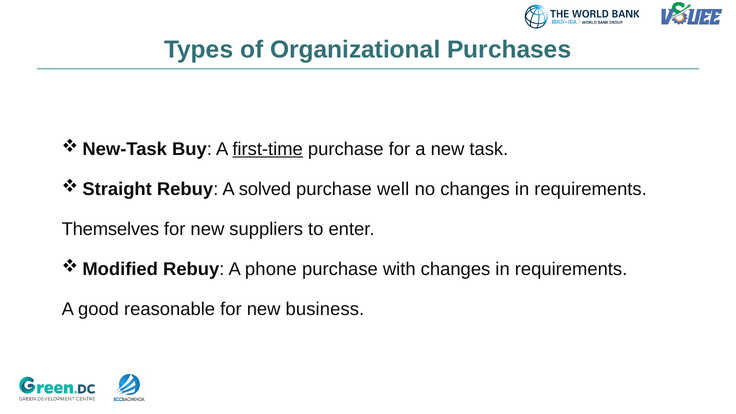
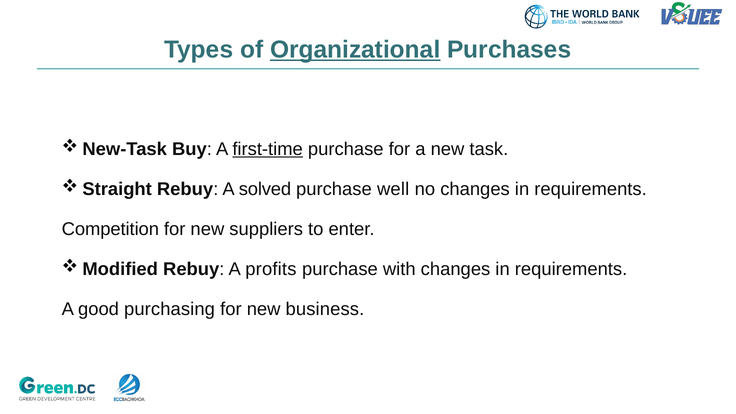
Organizational underline: none -> present
Themselves: Themselves -> Competition
phone: phone -> profits
reasonable: reasonable -> purchasing
